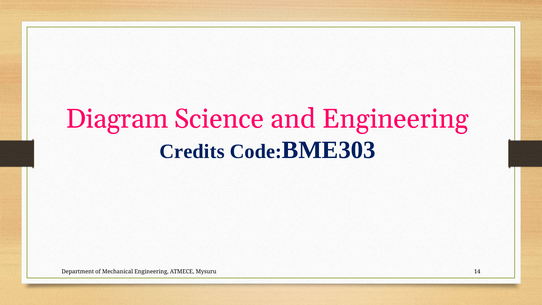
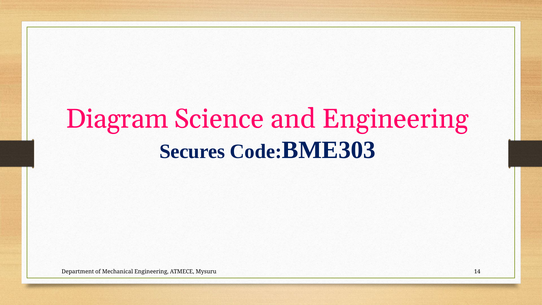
Credits: Credits -> Secures
